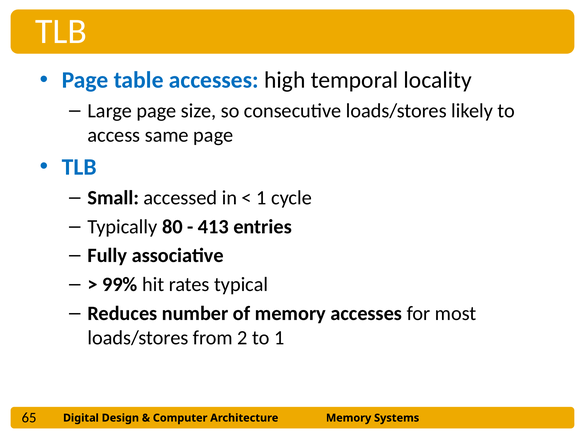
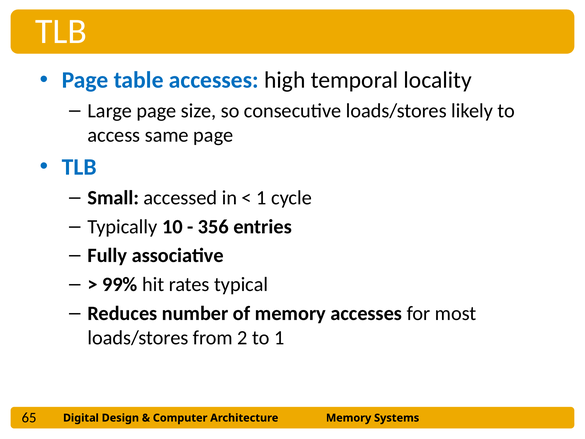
80: 80 -> 10
413: 413 -> 356
